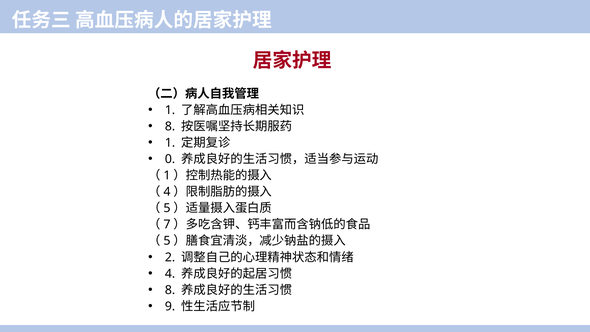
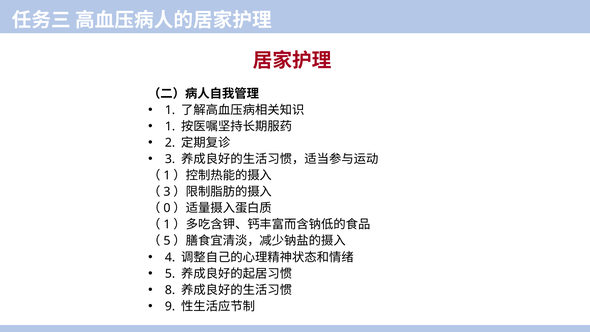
8 at (170, 126): 8 -> 1
1 at (170, 143): 1 -> 2
0 at (170, 159): 0 -> 3
4 at (167, 192): 4 -> 3
5 at (167, 208): 5 -> 0
7 at (167, 224): 7 -> 1
2: 2 -> 4
4 at (170, 274): 4 -> 5
